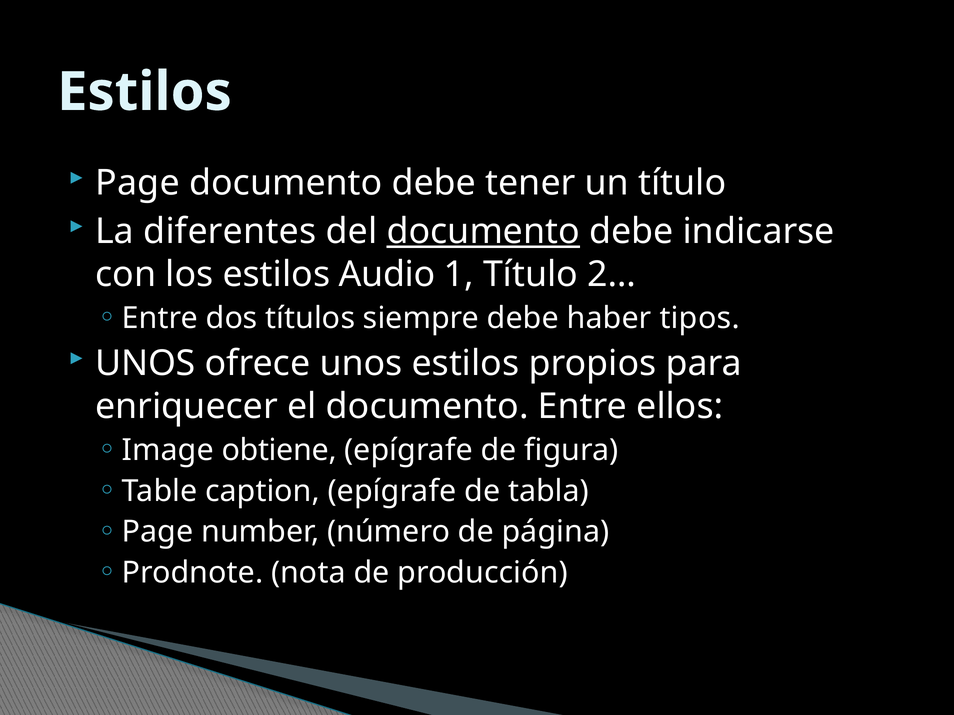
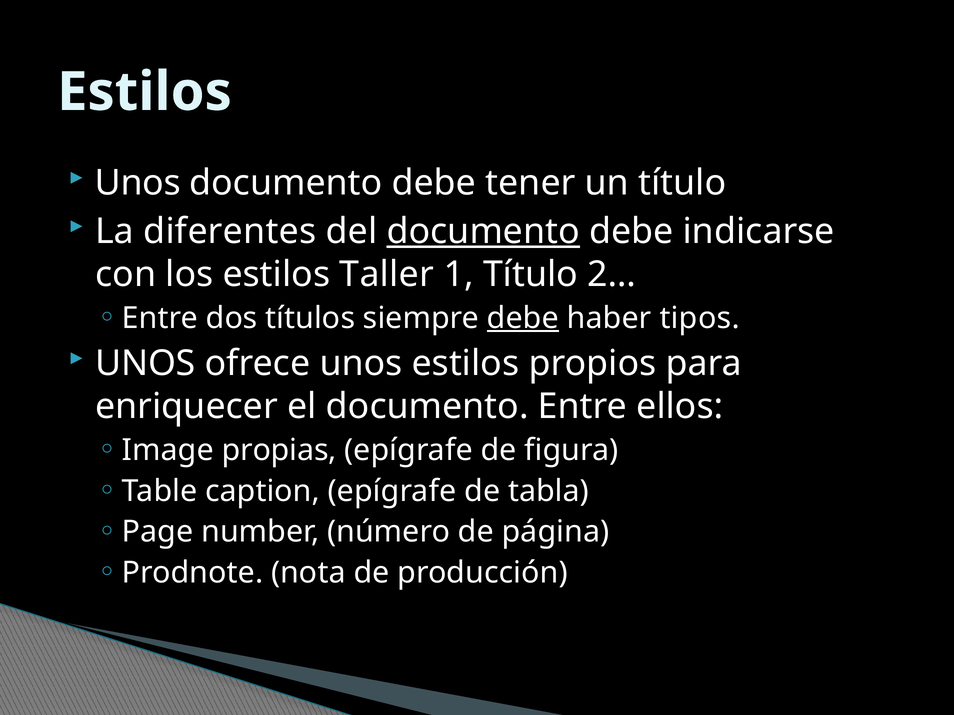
Page at (138, 183): Page -> Unos
Audio: Audio -> Taller
debe at (523, 318) underline: none -> present
obtiene: obtiene -> propias
